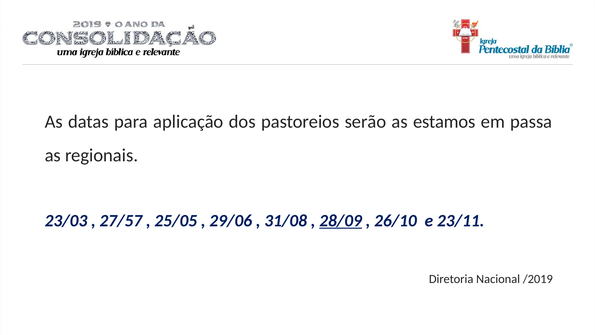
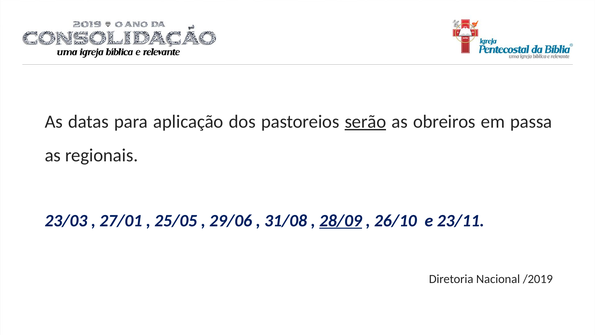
serão underline: none -> present
estamos: estamos -> obreiros
27/57: 27/57 -> 27/01
